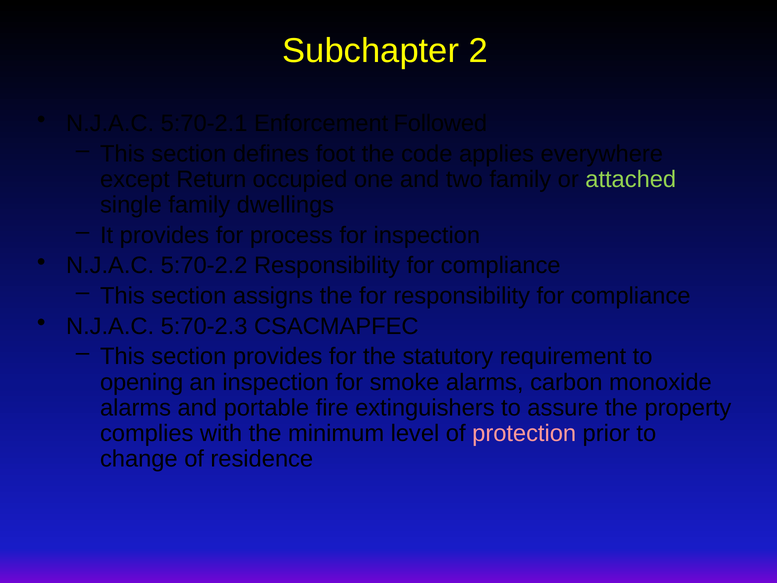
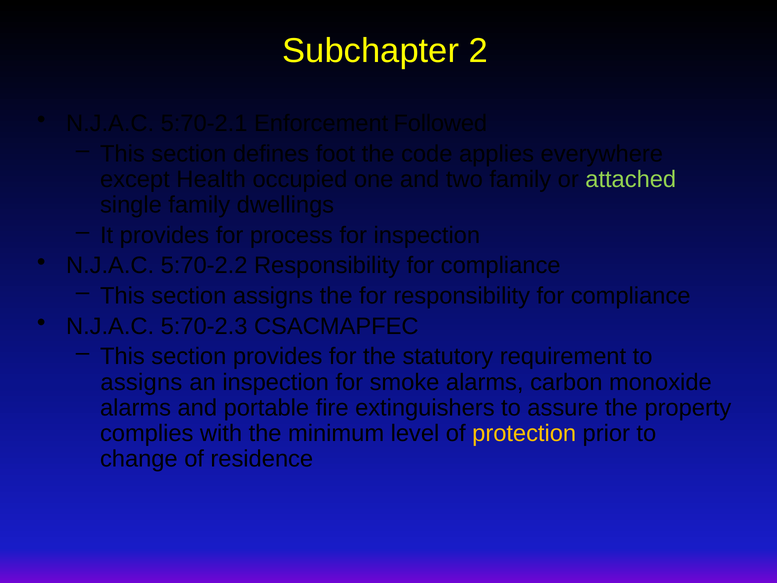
Return: Return -> Health
opening at (142, 382): opening -> assigns
protection colour: pink -> yellow
